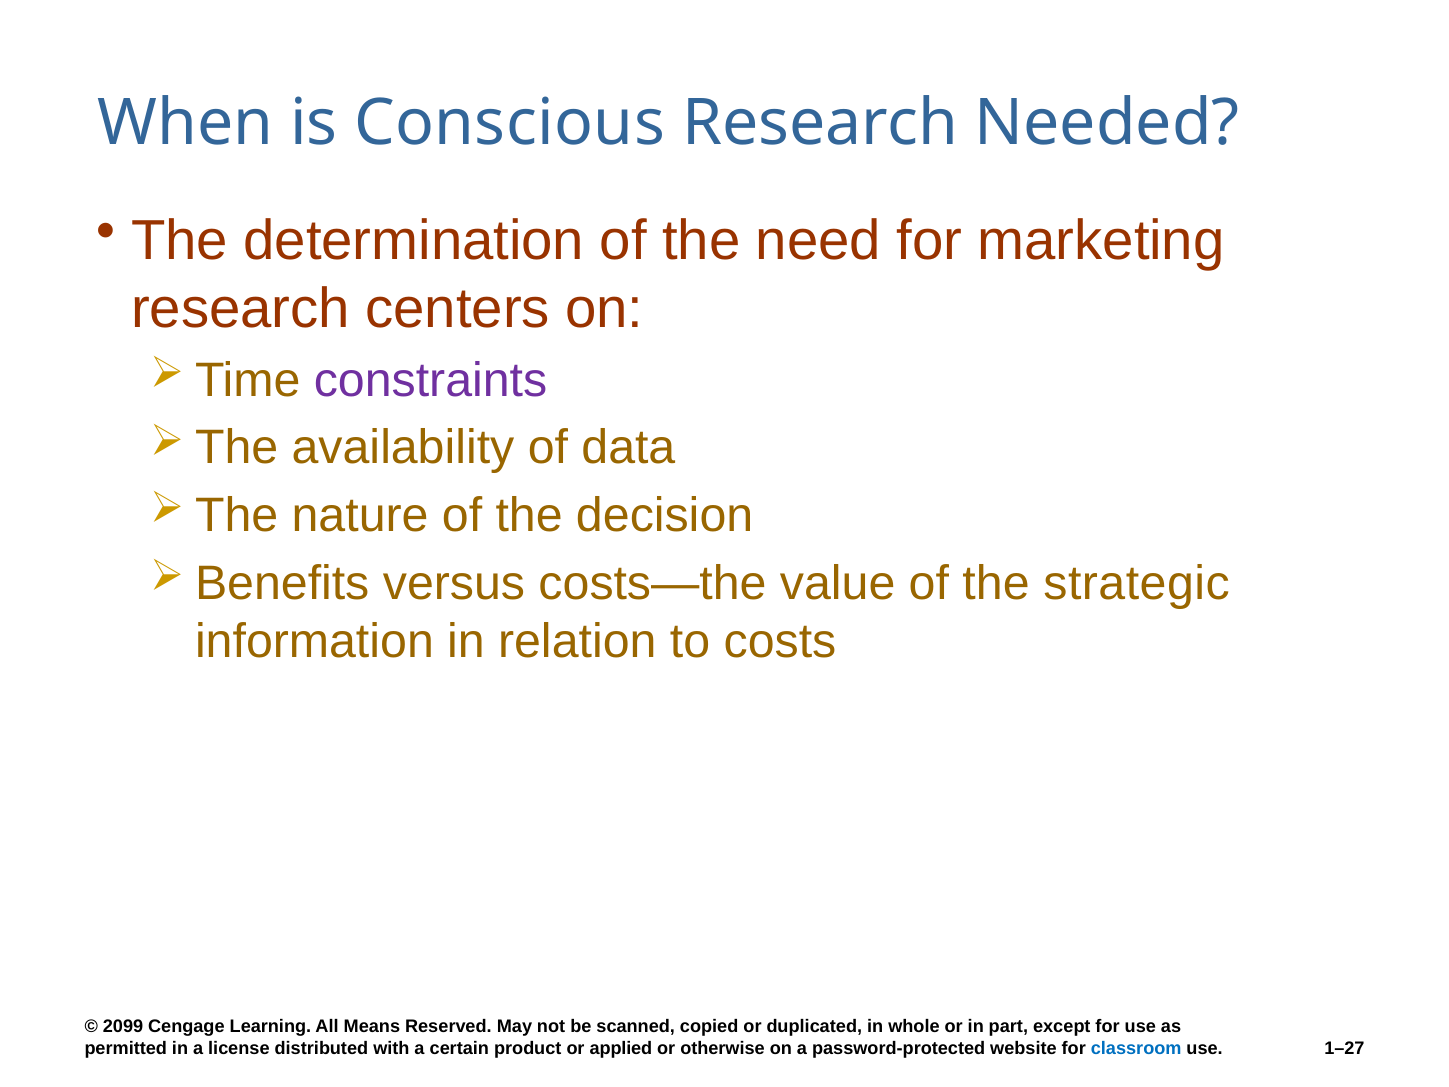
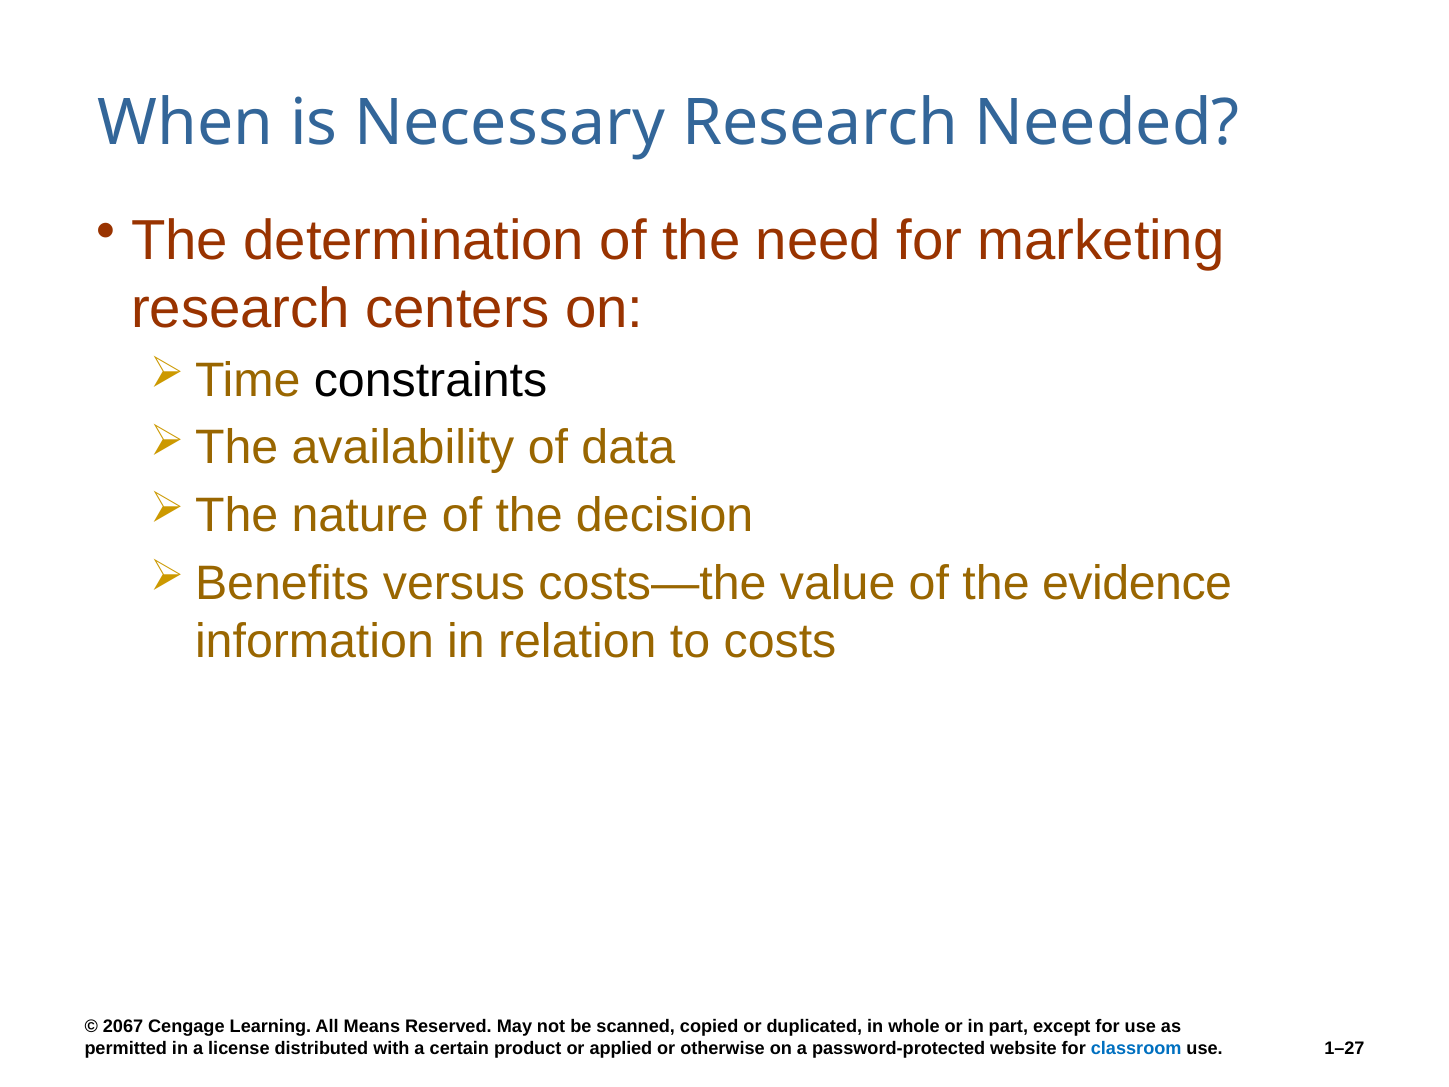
Conscious: Conscious -> Necessary
constraints colour: purple -> black
strategic: strategic -> evidence
2099: 2099 -> 2067
